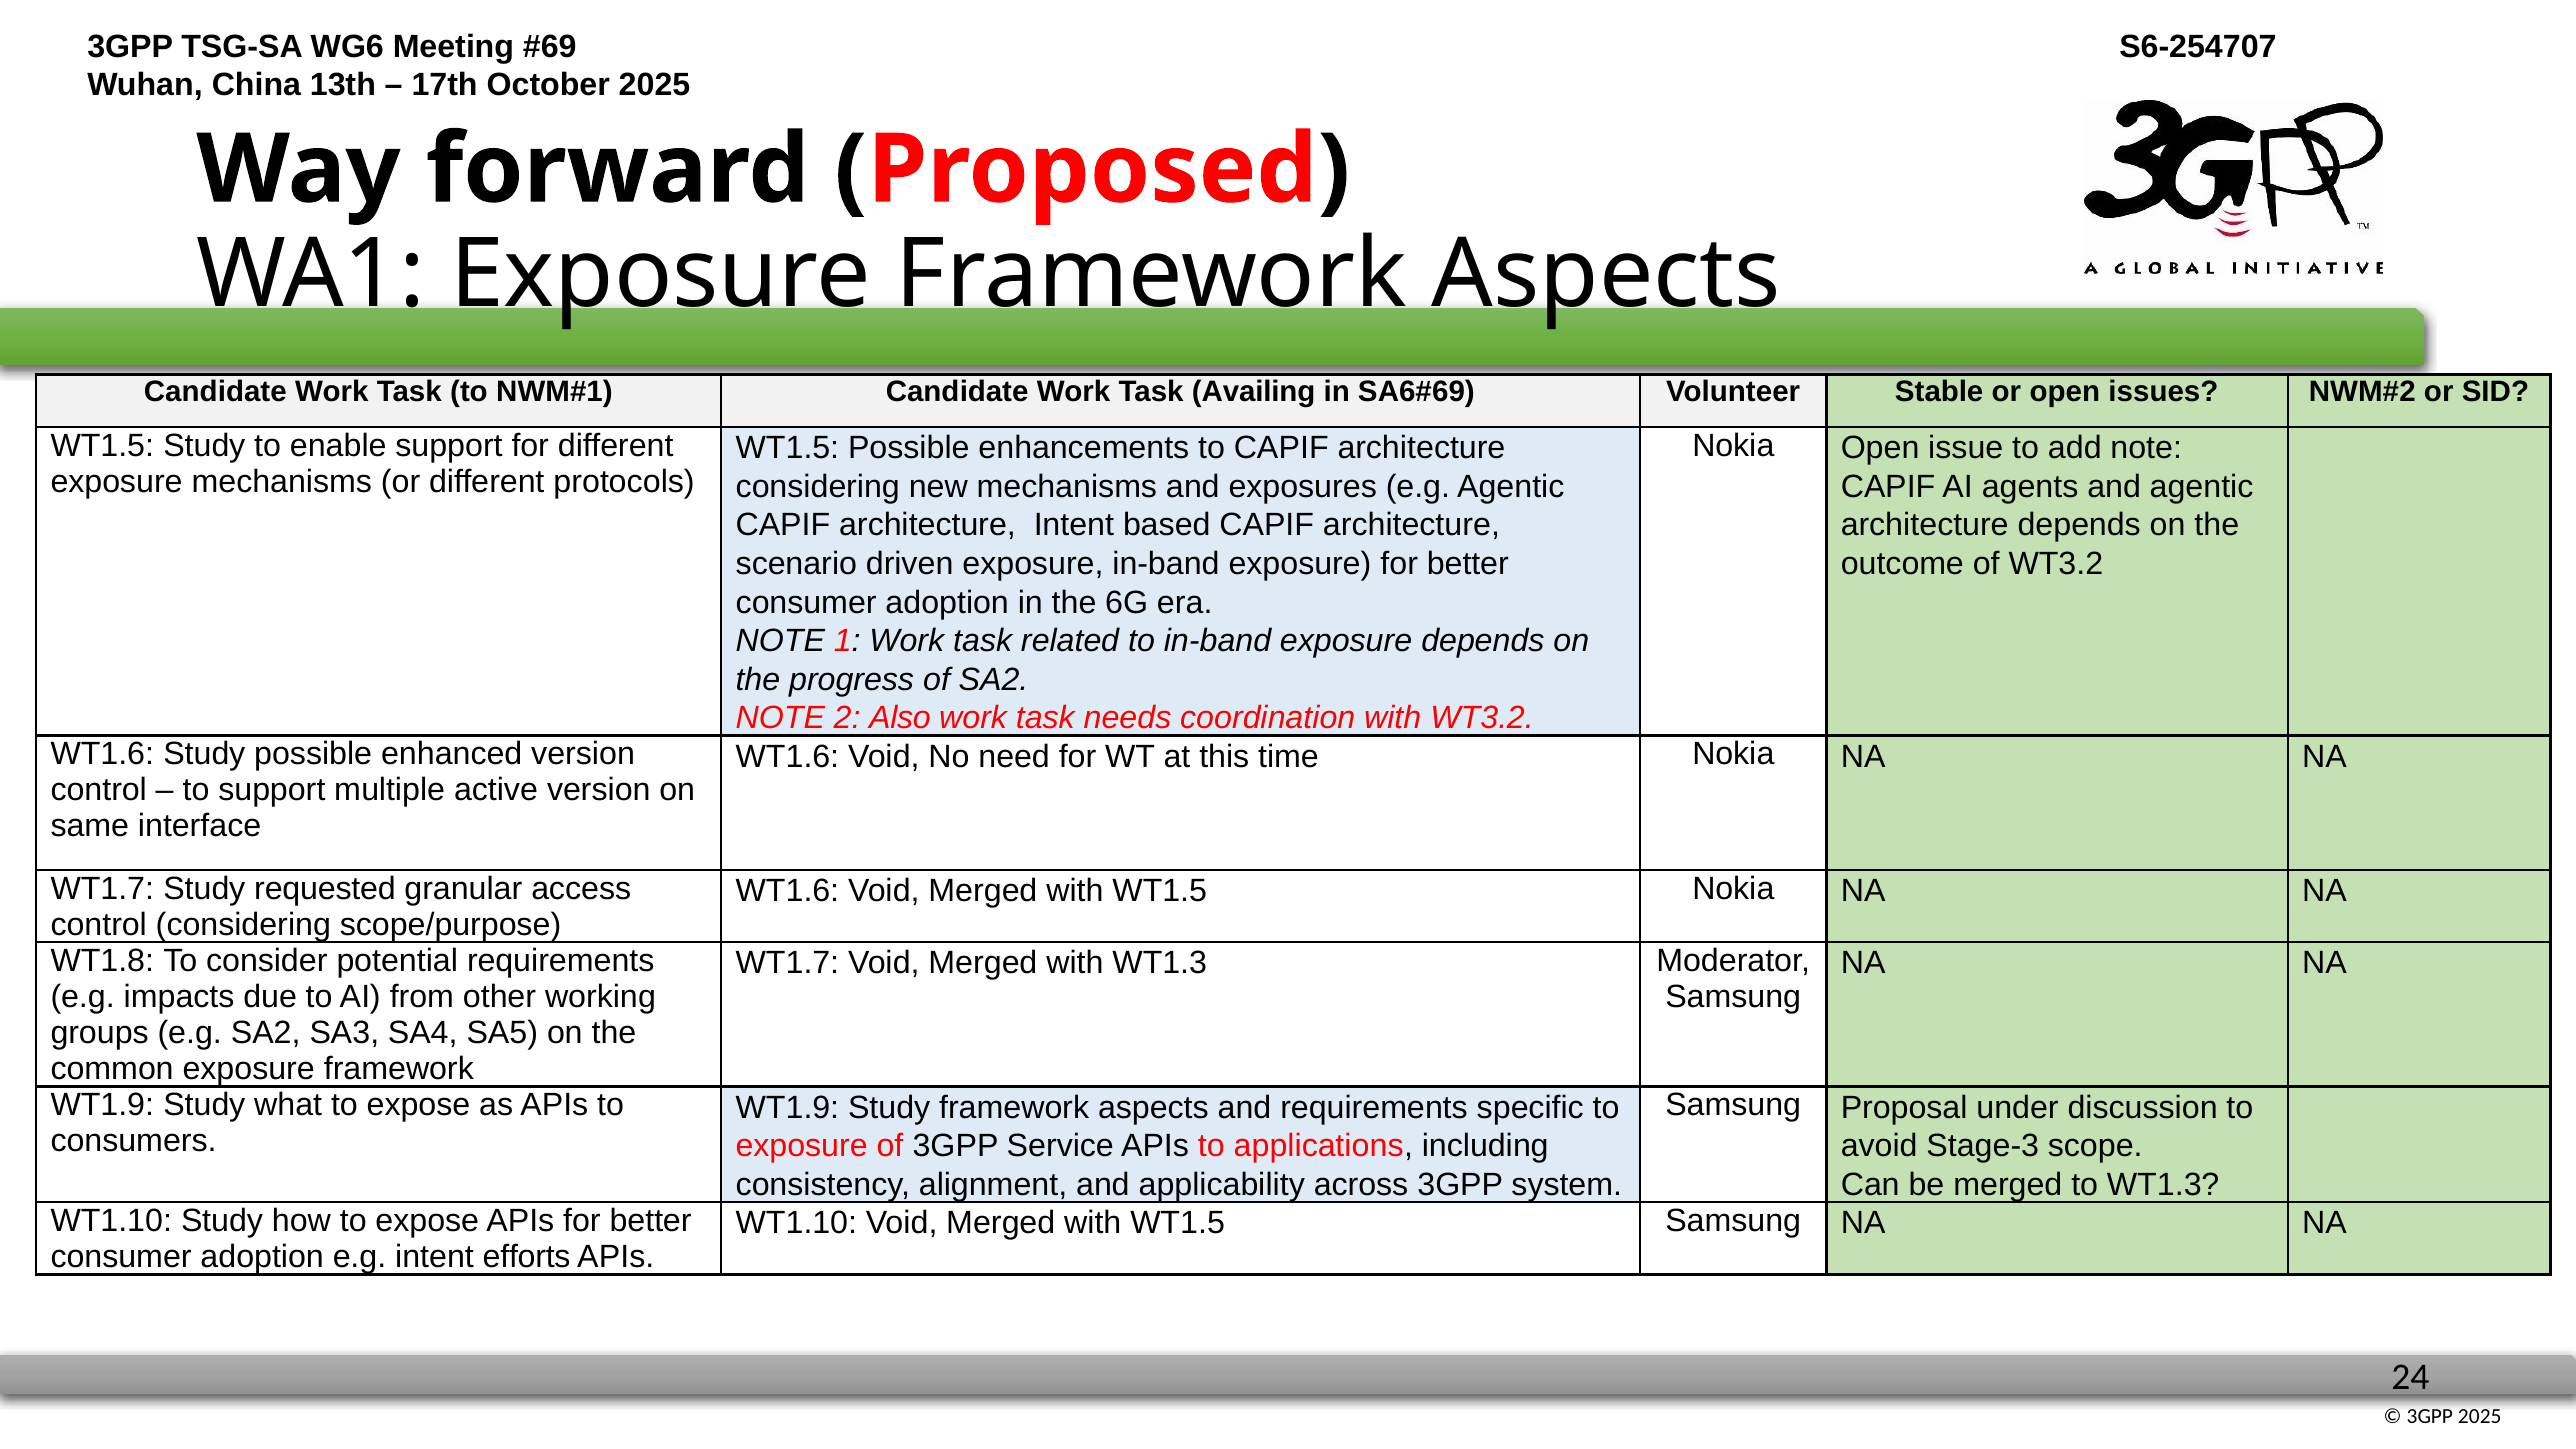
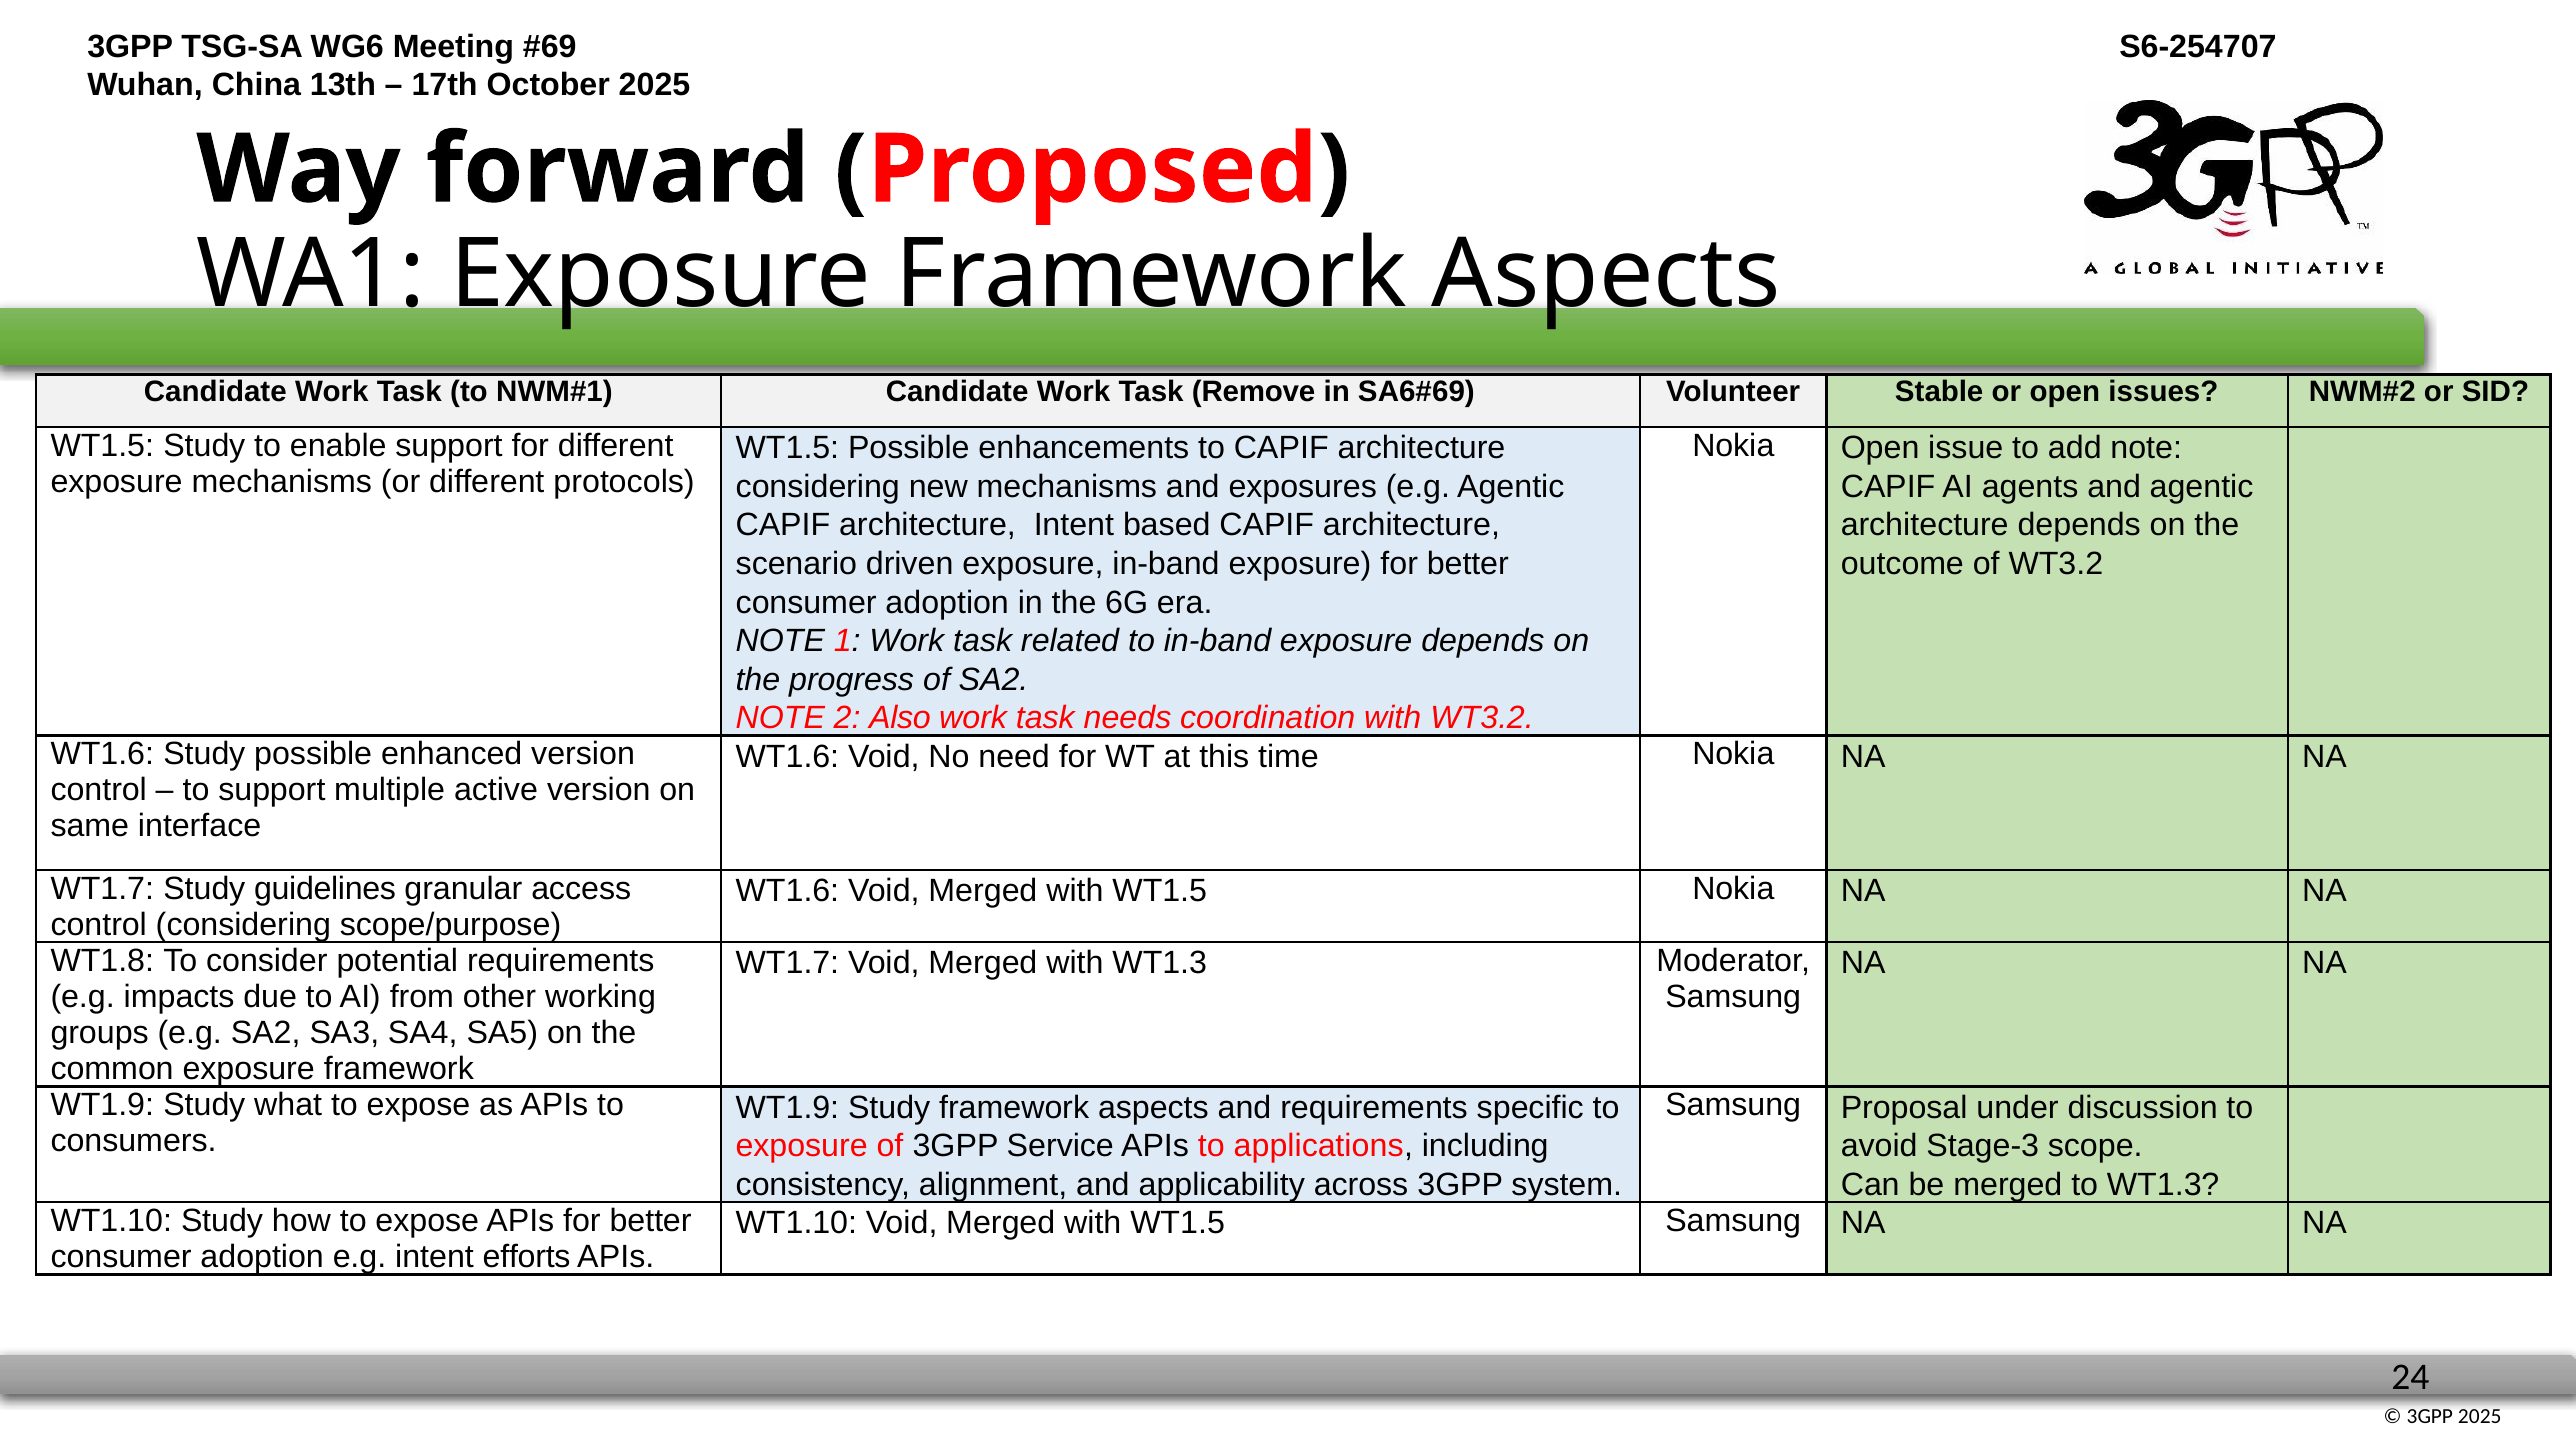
Availing: Availing -> Remove
requested: requested -> guidelines
